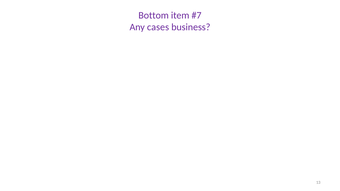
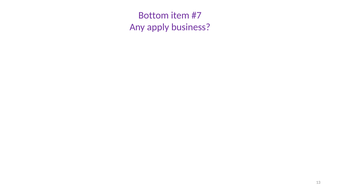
cases: cases -> apply
